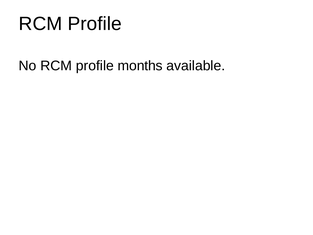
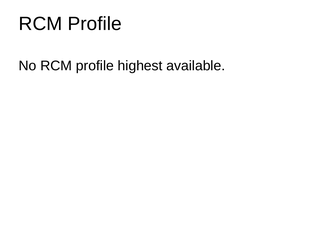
months: months -> highest
